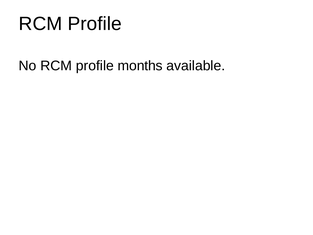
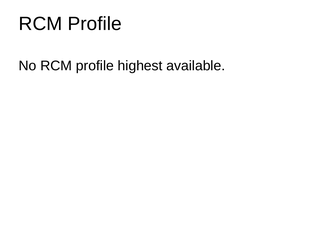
months: months -> highest
